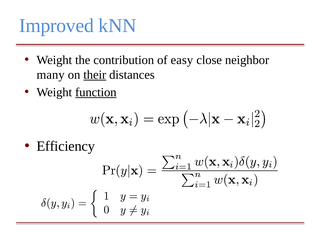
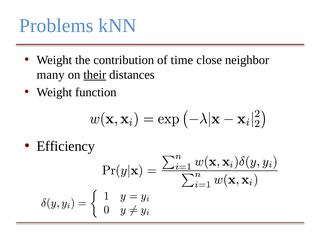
Improved: Improved -> Problems
easy: easy -> time
function underline: present -> none
